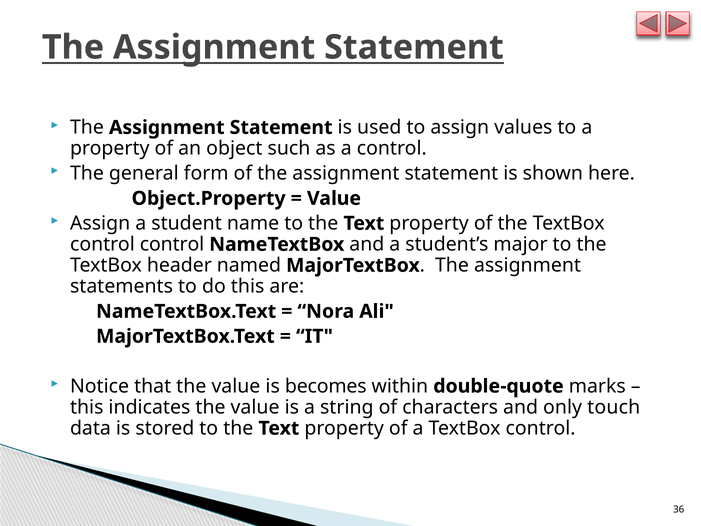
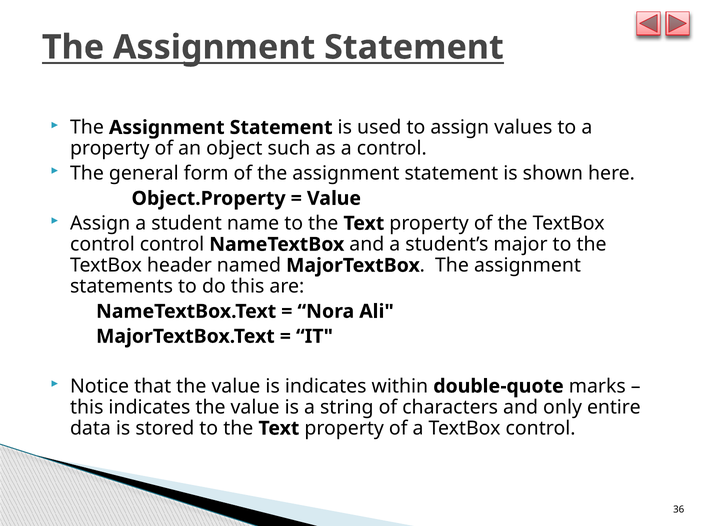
is becomes: becomes -> indicates
touch: touch -> entire
